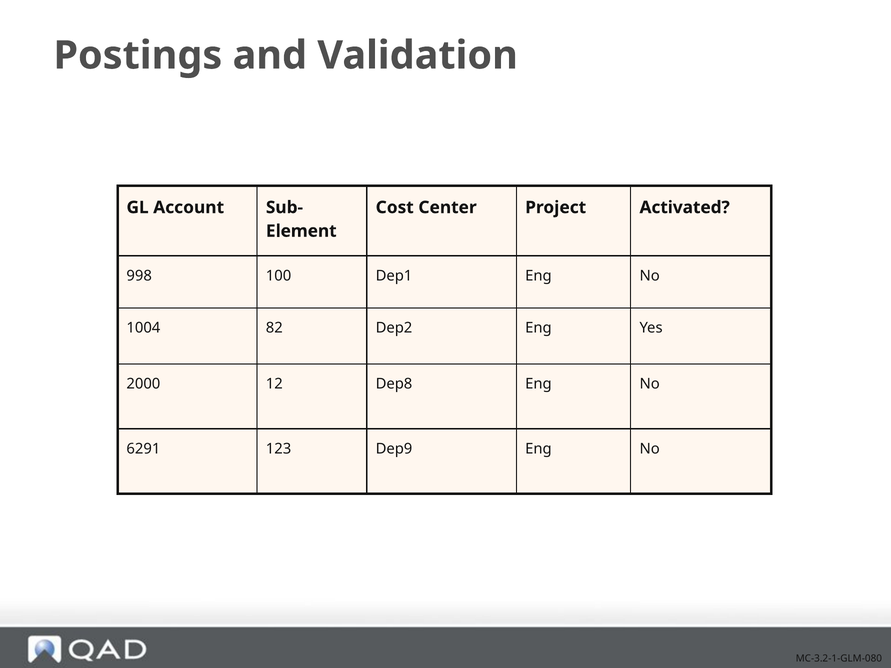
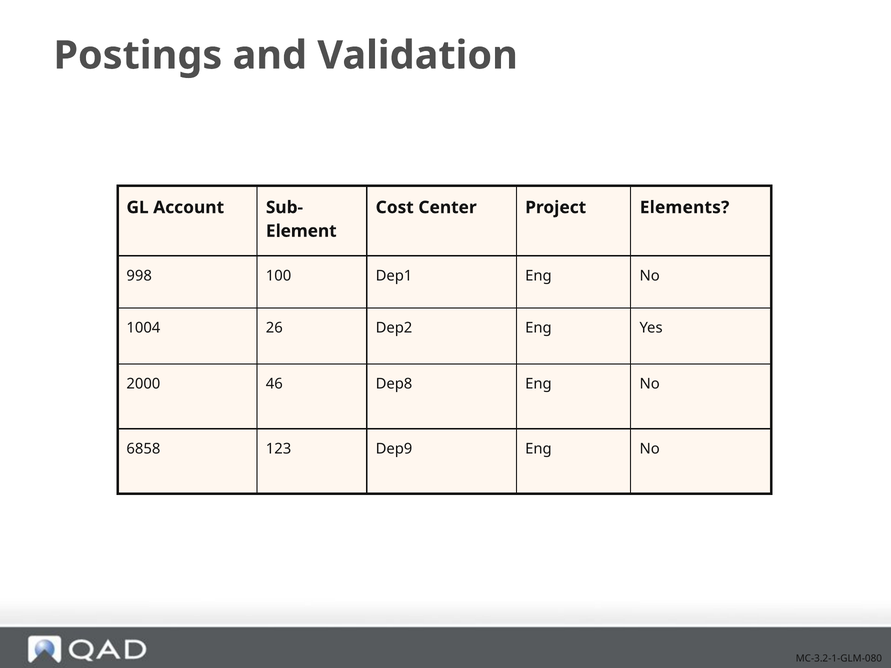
Activated: Activated -> Elements
82: 82 -> 26
12: 12 -> 46
6291: 6291 -> 6858
